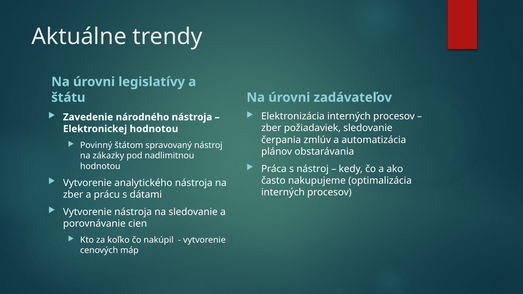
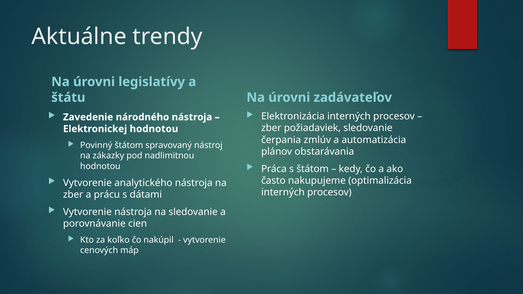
s nástroj: nástroj -> štátom
